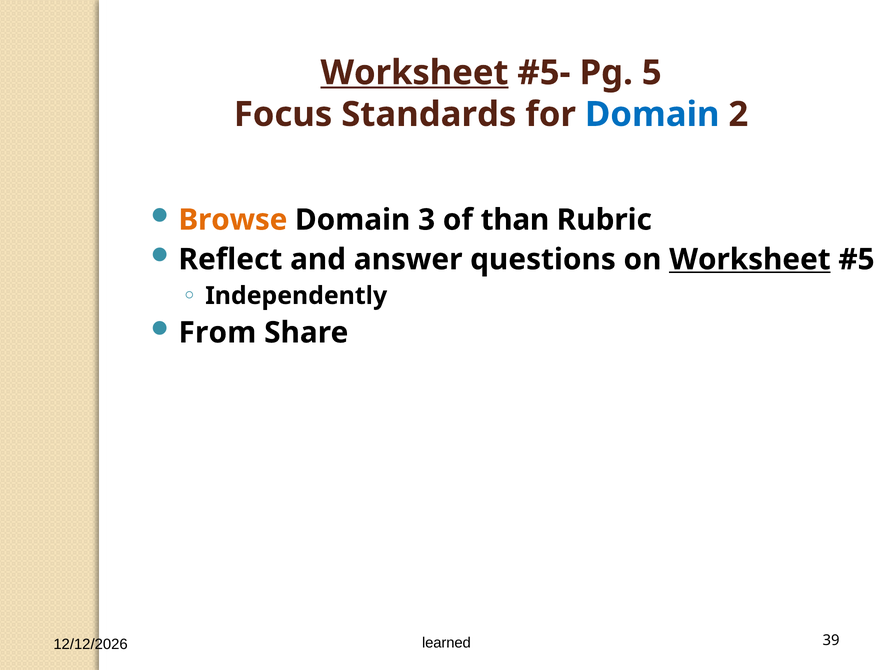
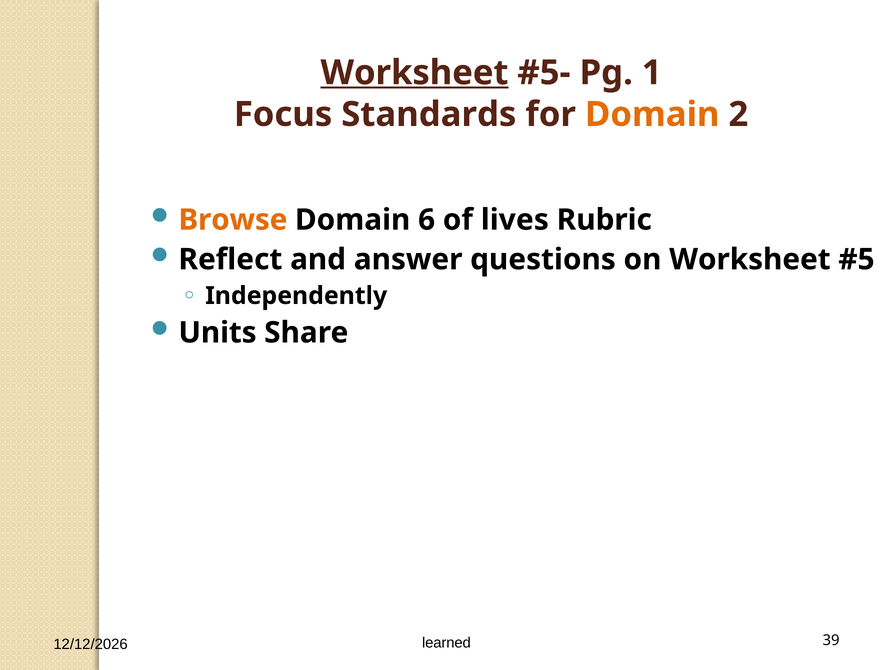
5: 5 -> 1
Domain at (652, 114) colour: blue -> orange
3: 3 -> 6
than: than -> lives
Worksheet at (750, 259) underline: present -> none
From: From -> Units
